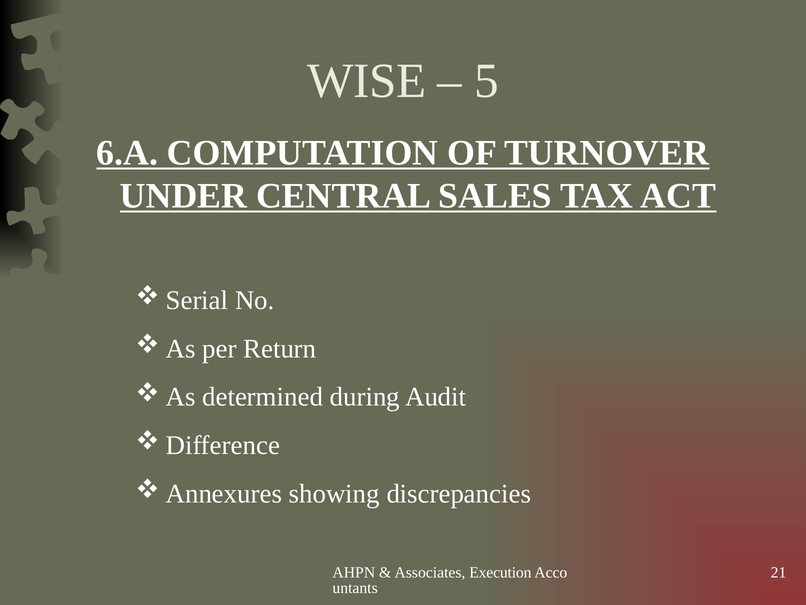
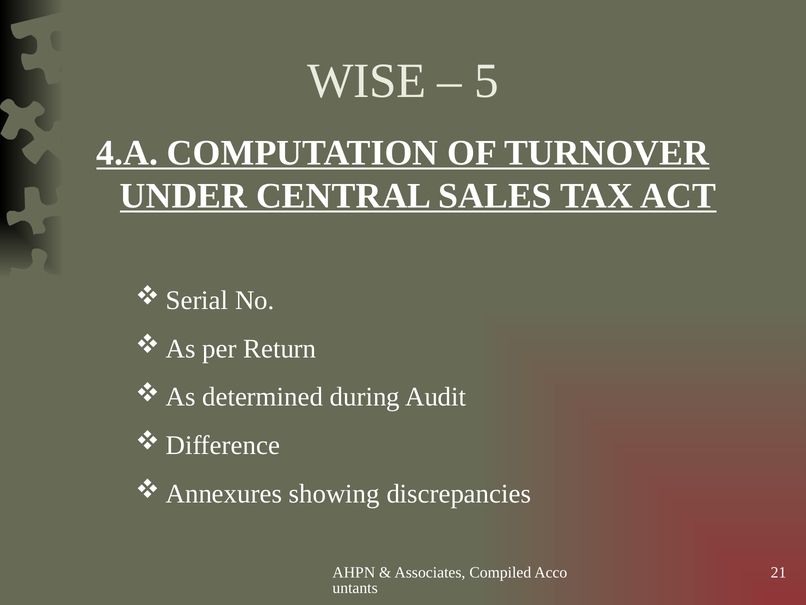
6.A: 6.A -> 4.A
Execution: Execution -> Compiled
